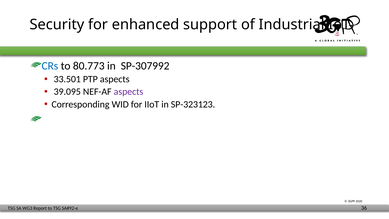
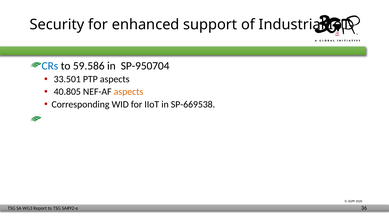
80.773: 80.773 -> 59.586
SP-307992: SP-307992 -> SP-950704
39.095: 39.095 -> 40.805
aspects at (129, 92) colour: purple -> orange
SP-323123: SP-323123 -> SP-669538
